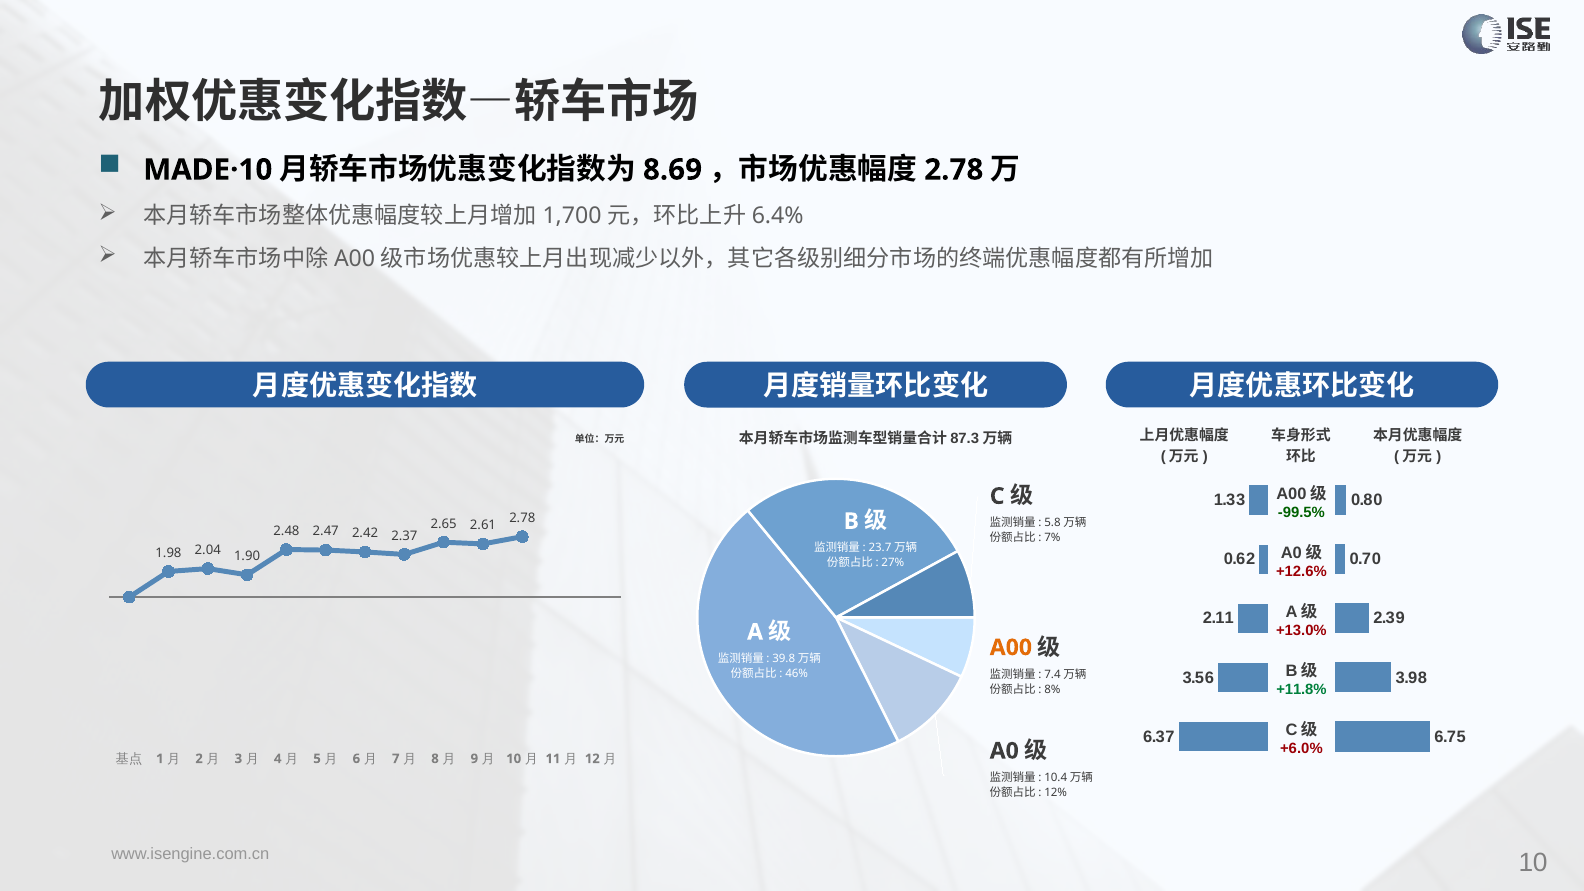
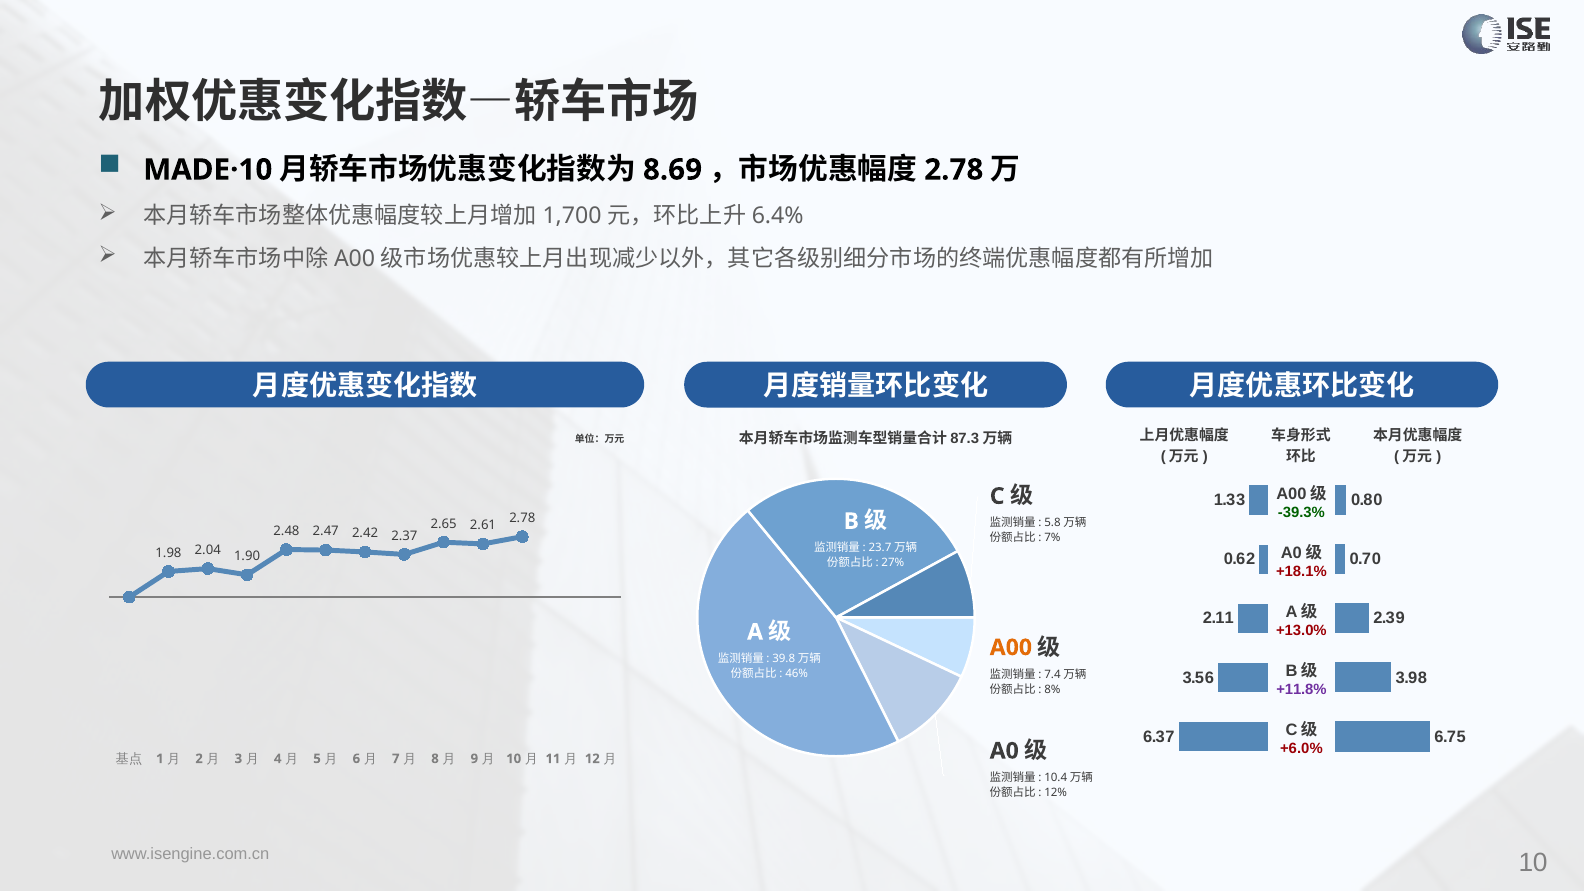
-99.5%: -99.5% -> -39.3%
+12.6%: +12.6% -> +18.1%
+11.8% colour: green -> purple
